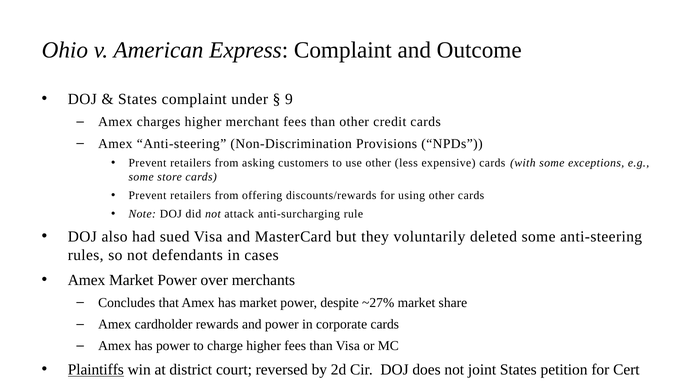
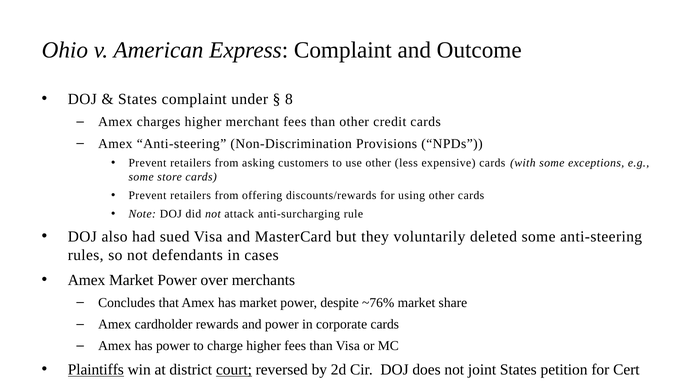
9: 9 -> 8
~27%: ~27% -> ~76%
court underline: none -> present
